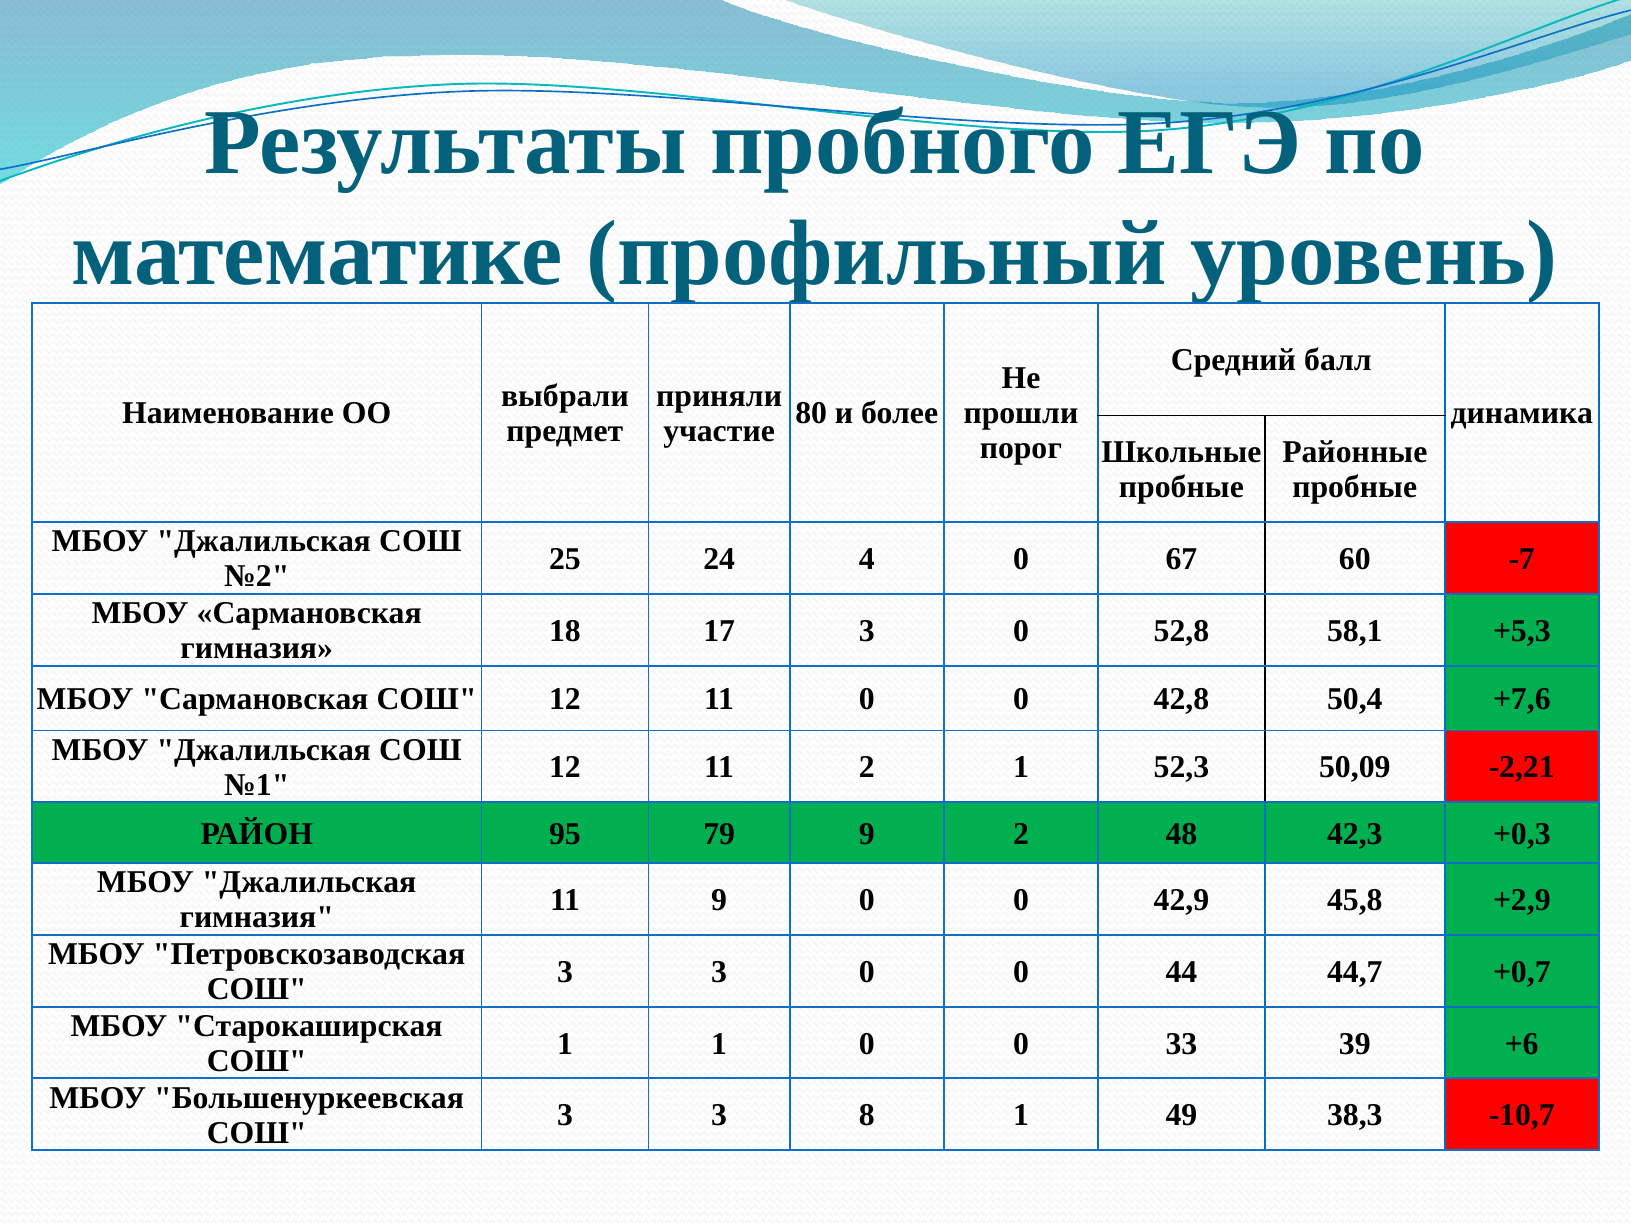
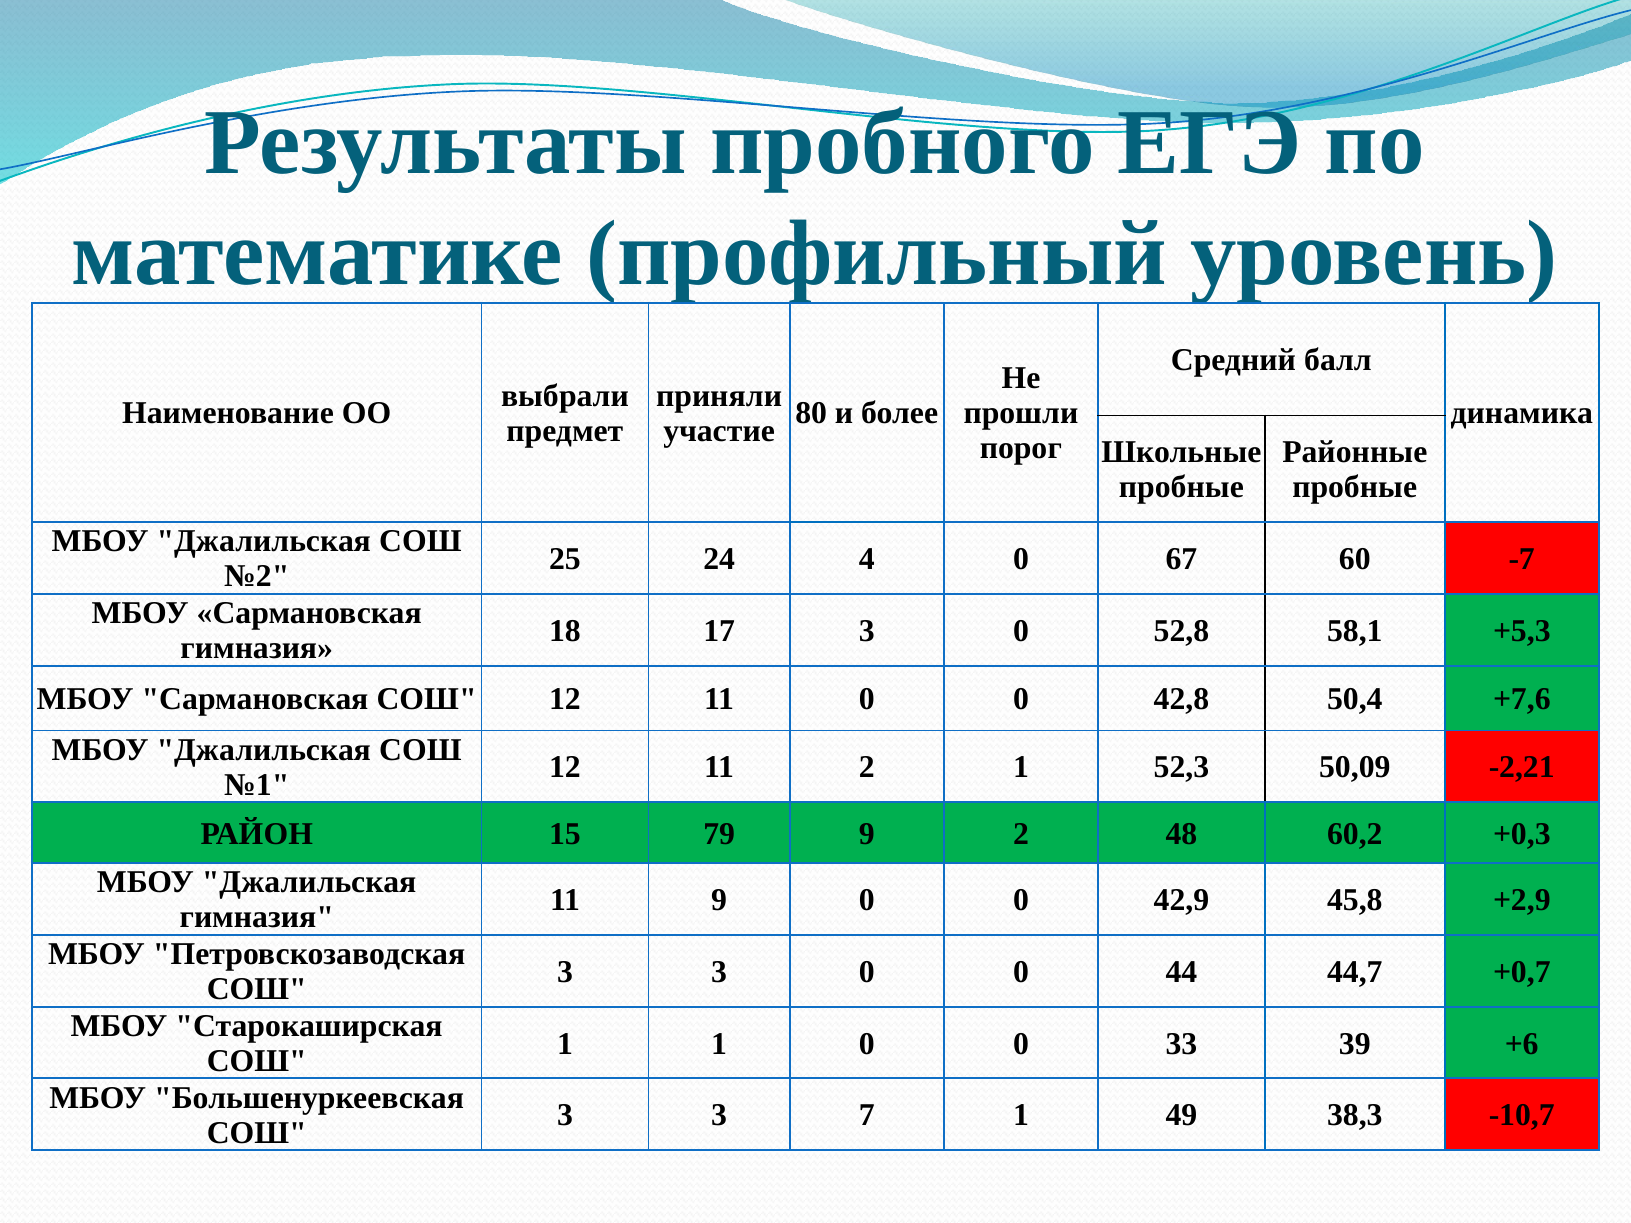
95: 95 -> 15
42,3: 42,3 -> 60,2
8: 8 -> 7
